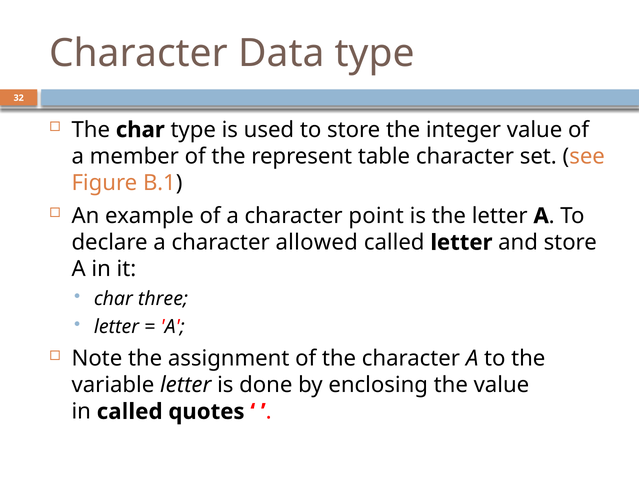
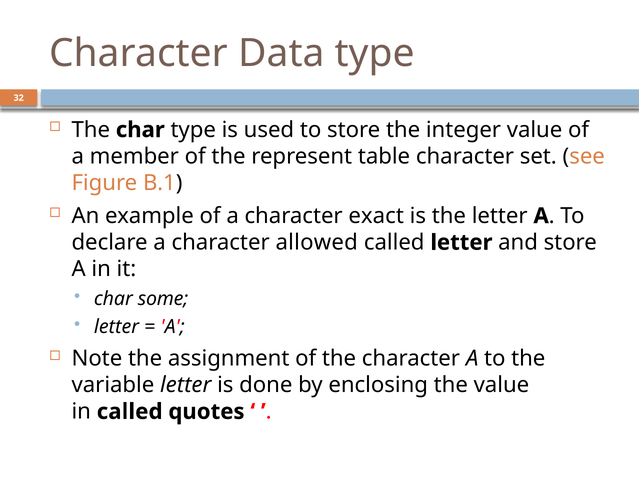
point: point -> exact
three: three -> some
